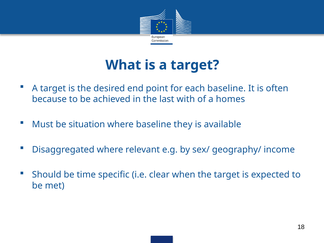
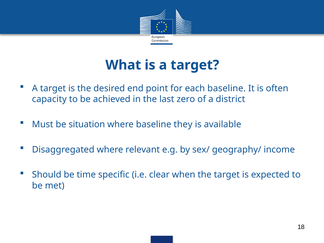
because: because -> capacity
with: with -> zero
homes: homes -> district
